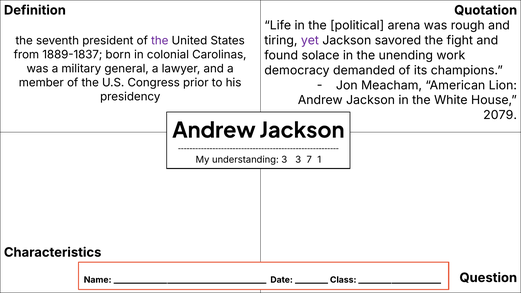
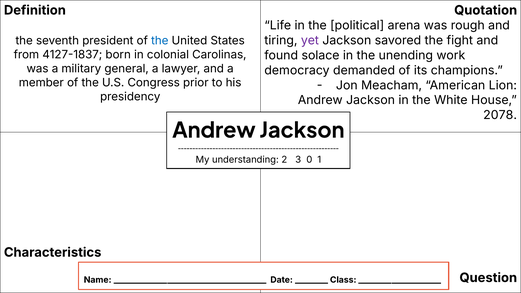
the at (160, 41) colour: purple -> blue
1889-1837: 1889-1837 -> 4127-1837
2079: 2079 -> 2078
understanding 3: 3 -> 2
7: 7 -> 0
